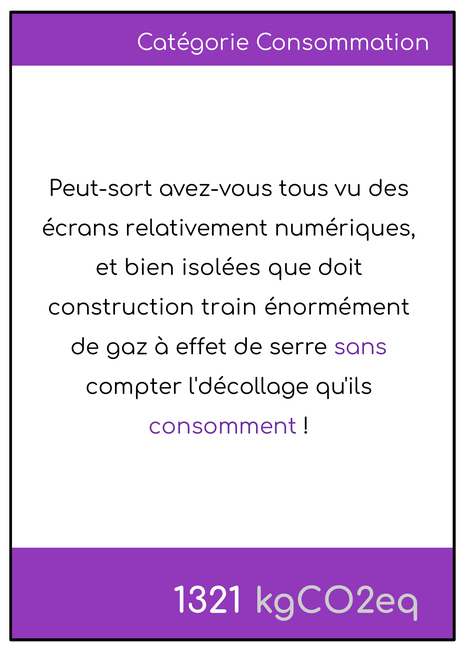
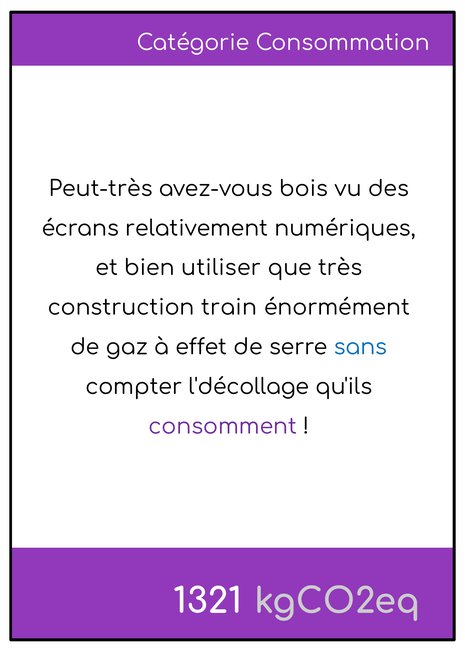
Peut-sort: Peut-sort -> Peut-très
tous: tous -> bois
isolées: isolées -> utiliser
doit: doit -> très
sans colour: purple -> blue
